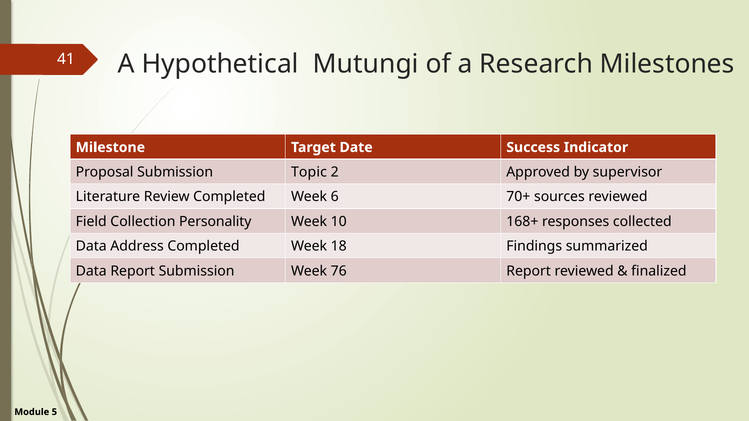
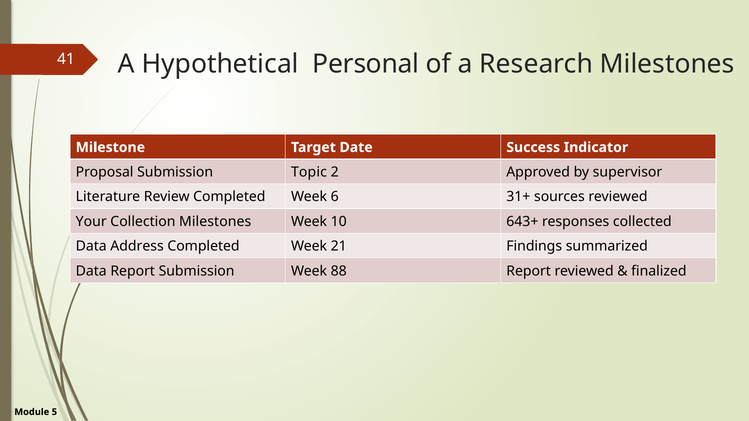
Mutungi: Mutungi -> Personal
70+: 70+ -> 31+
Field: Field -> Your
Collection Personality: Personality -> Milestones
168+: 168+ -> 643+
18: 18 -> 21
76: 76 -> 88
